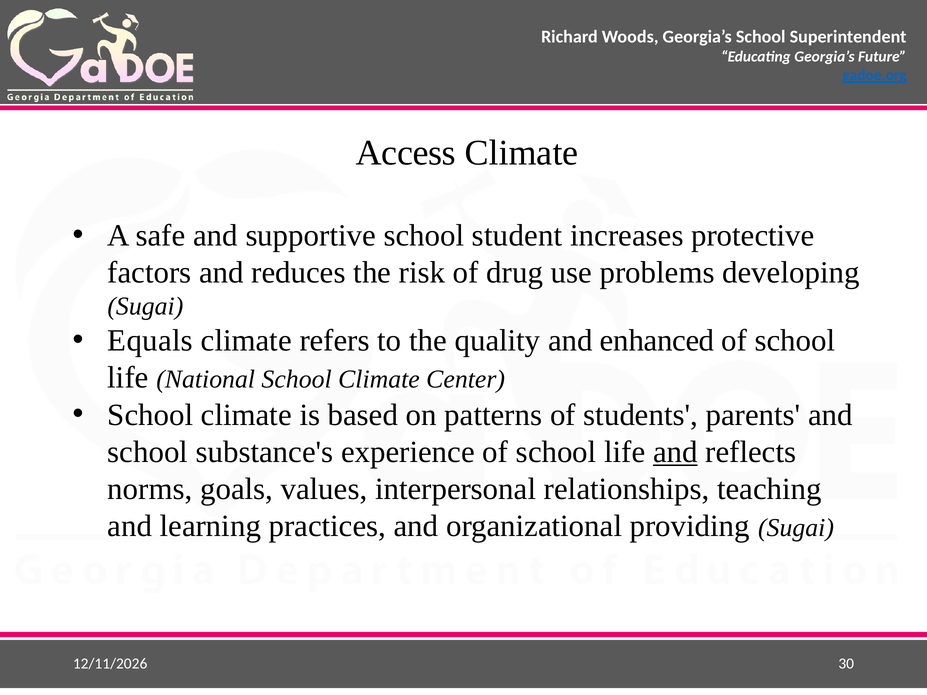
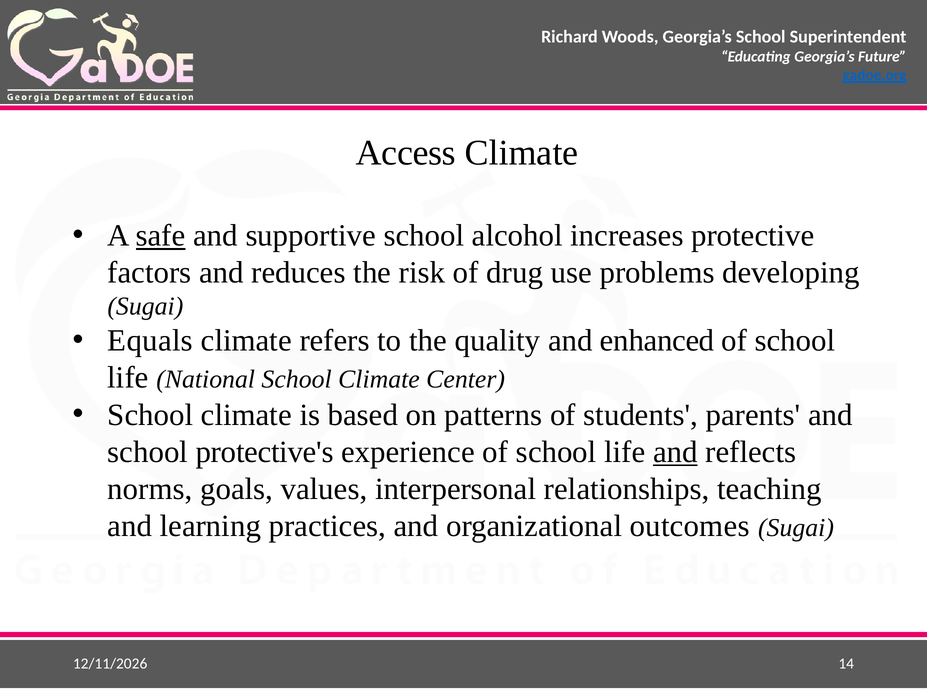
safe underline: none -> present
student: student -> alcohol
substance's: substance's -> protective's
providing: providing -> outcomes
30: 30 -> 14
